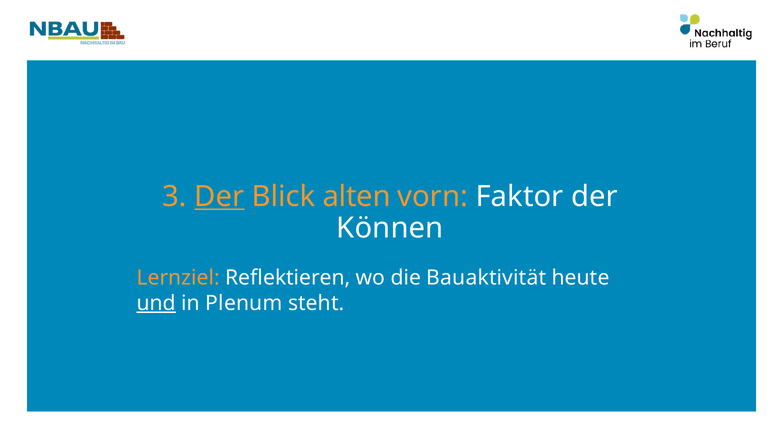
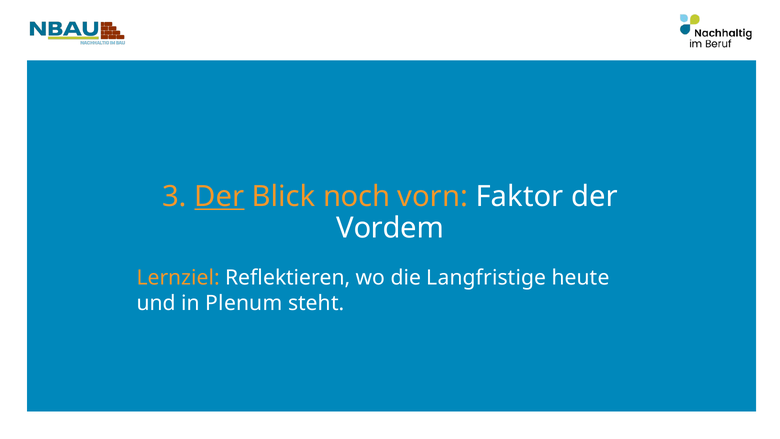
alten: alten -> noch
Können: Können -> Vordem
Bauaktivität: Bauaktivität -> Langfristige
und underline: present -> none
